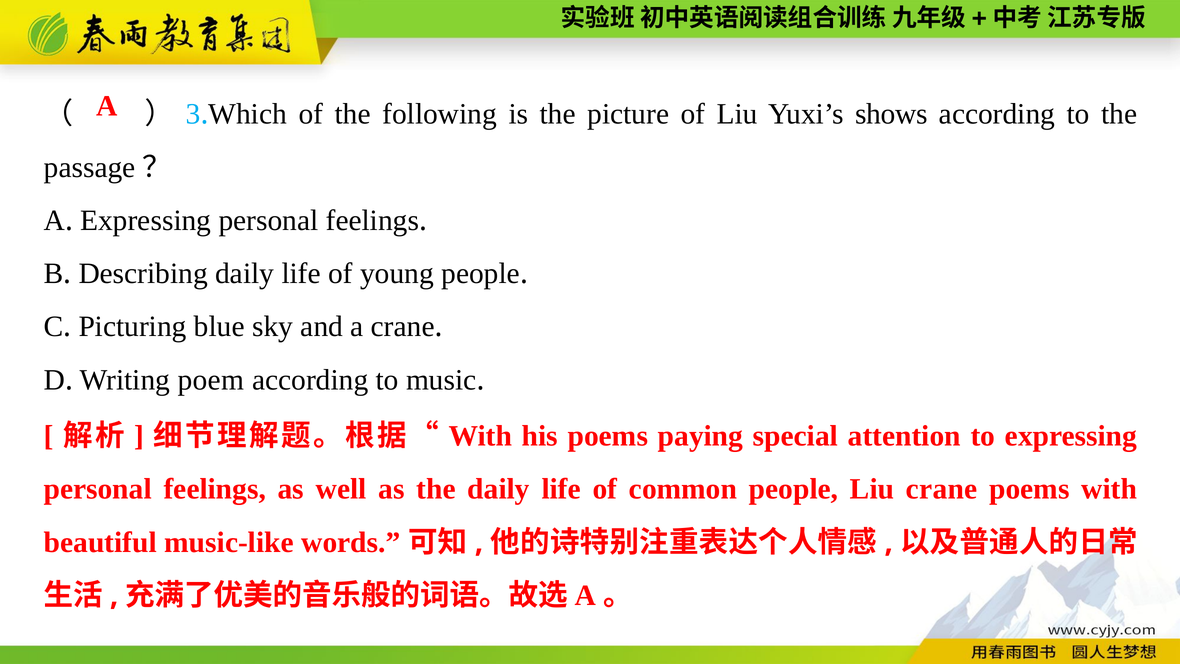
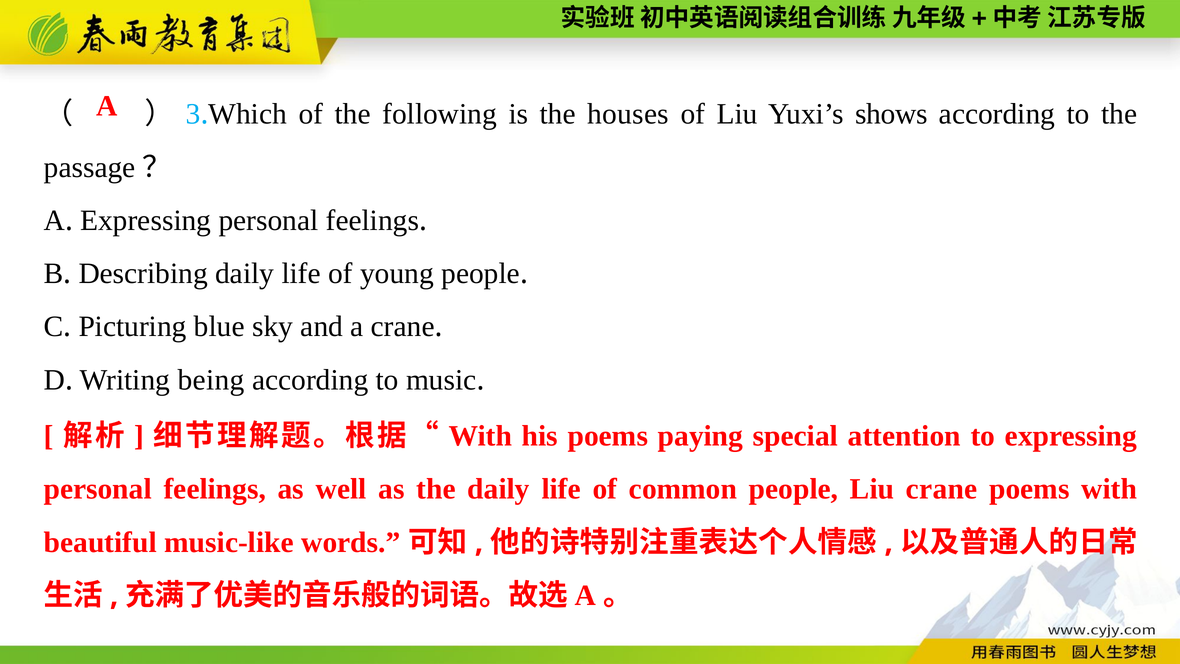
picture: picture -> houses
poem: poem -> being
